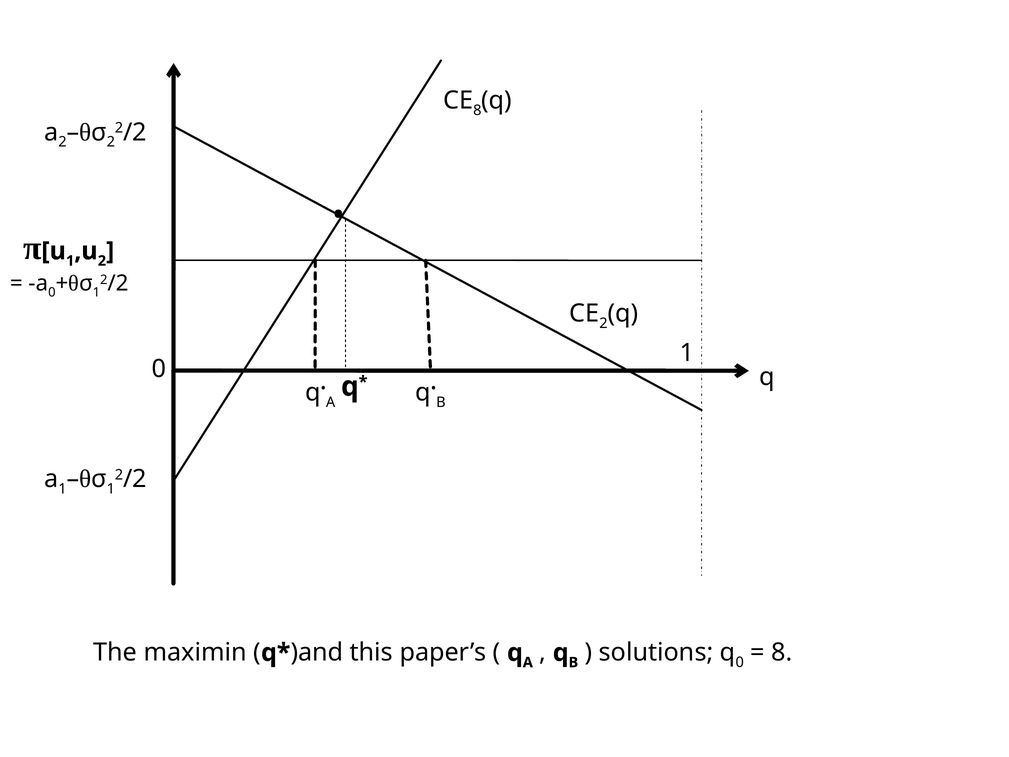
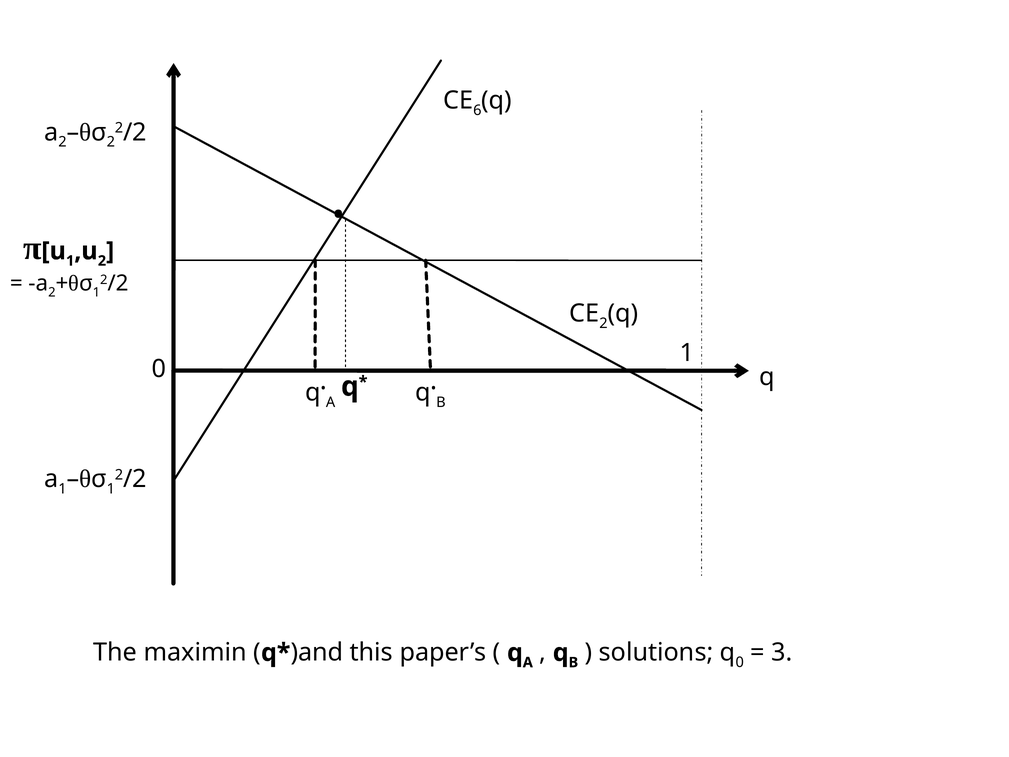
8 at (477, 110): 8 -> 6
0 at (52, 292): 0 -> 2
8 at (782, 652): 8 -> 3
